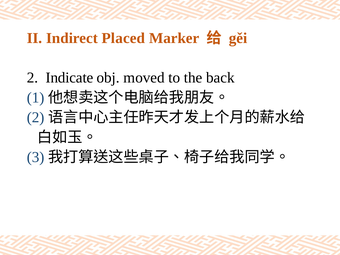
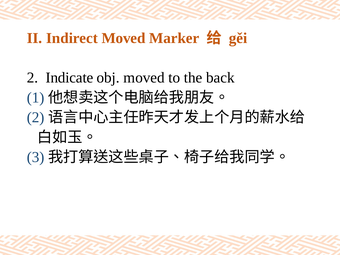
Indirect Placed: Placed -> Moved
